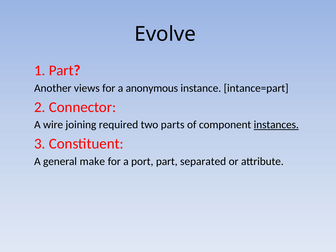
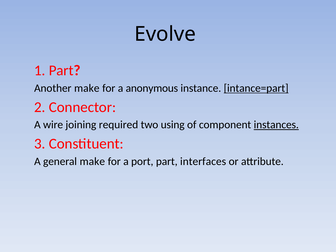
Another views: views -> make
intance=part underline: none -> present
parts: parts -> using
separated: separated -> interfaces
